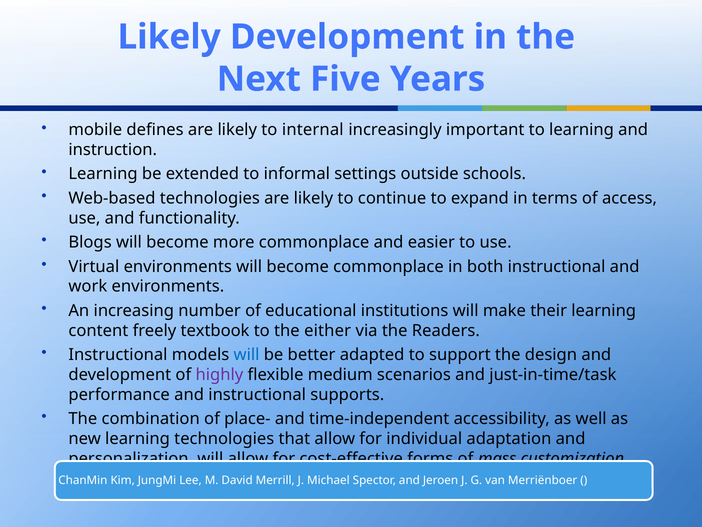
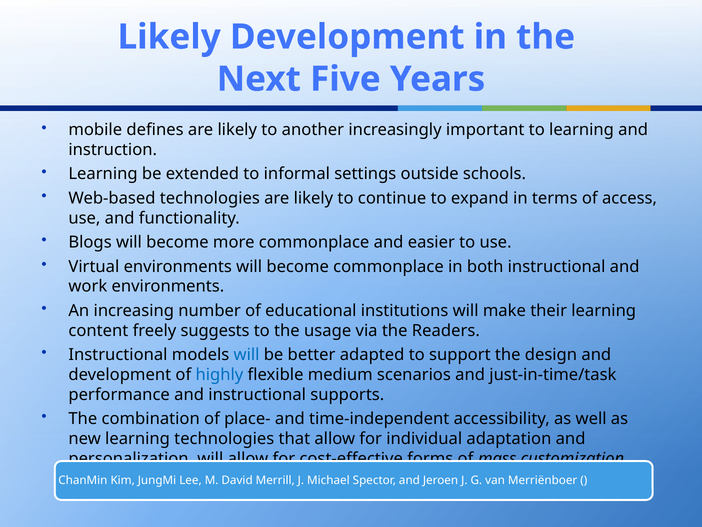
internal: internal -> another
textbook: textbook -> suggests
either: either -> usage
highly colour: purple -> blue
